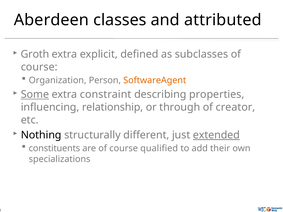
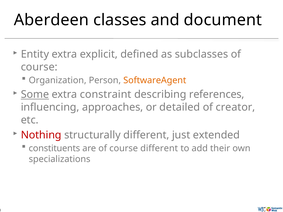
attributed: attributed -> document
Groth: Groth -> Entity
properties: properties -> references
relationship: relationship -> approaches
through: through -> detailed
Nothing colour: black -> red
extended underline: present -> none
course qualified: qualified -> different
